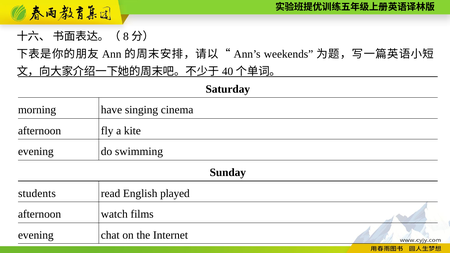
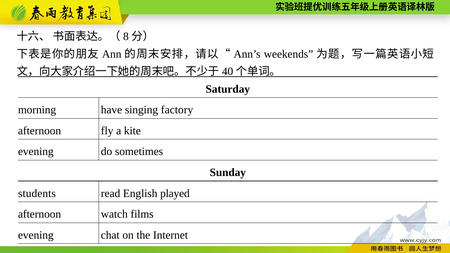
cinema: cinema -> factory
swimming: swimming -> sometimes
